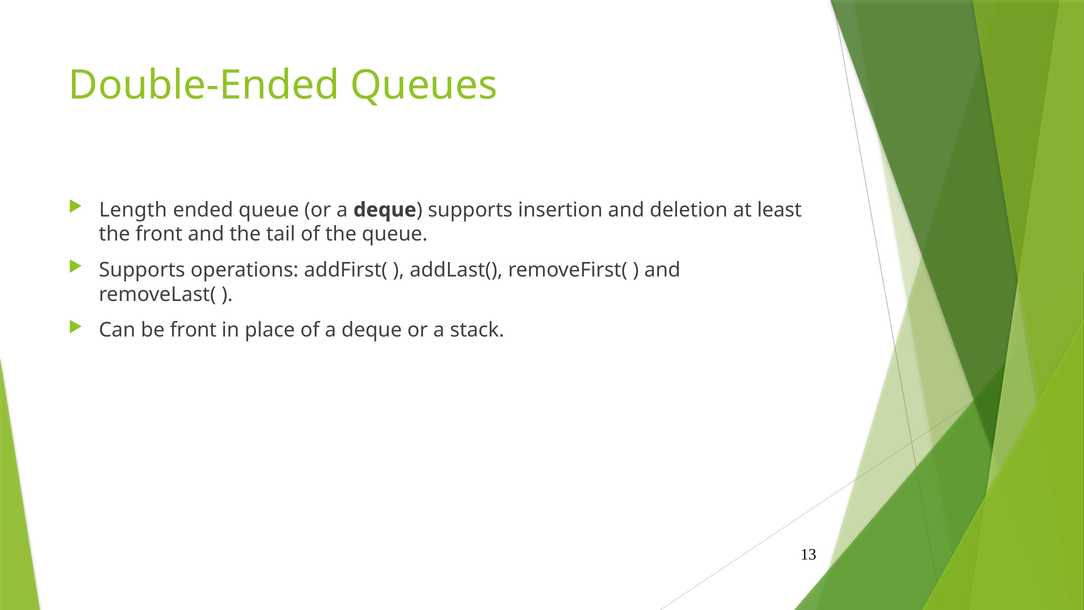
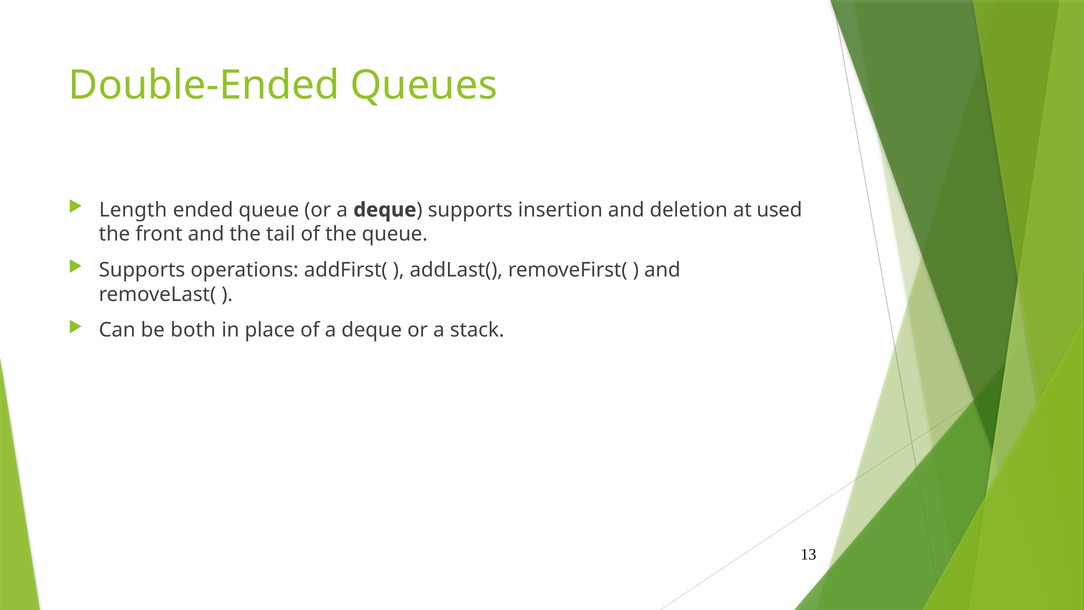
least: least -> used
be front: front -> both
